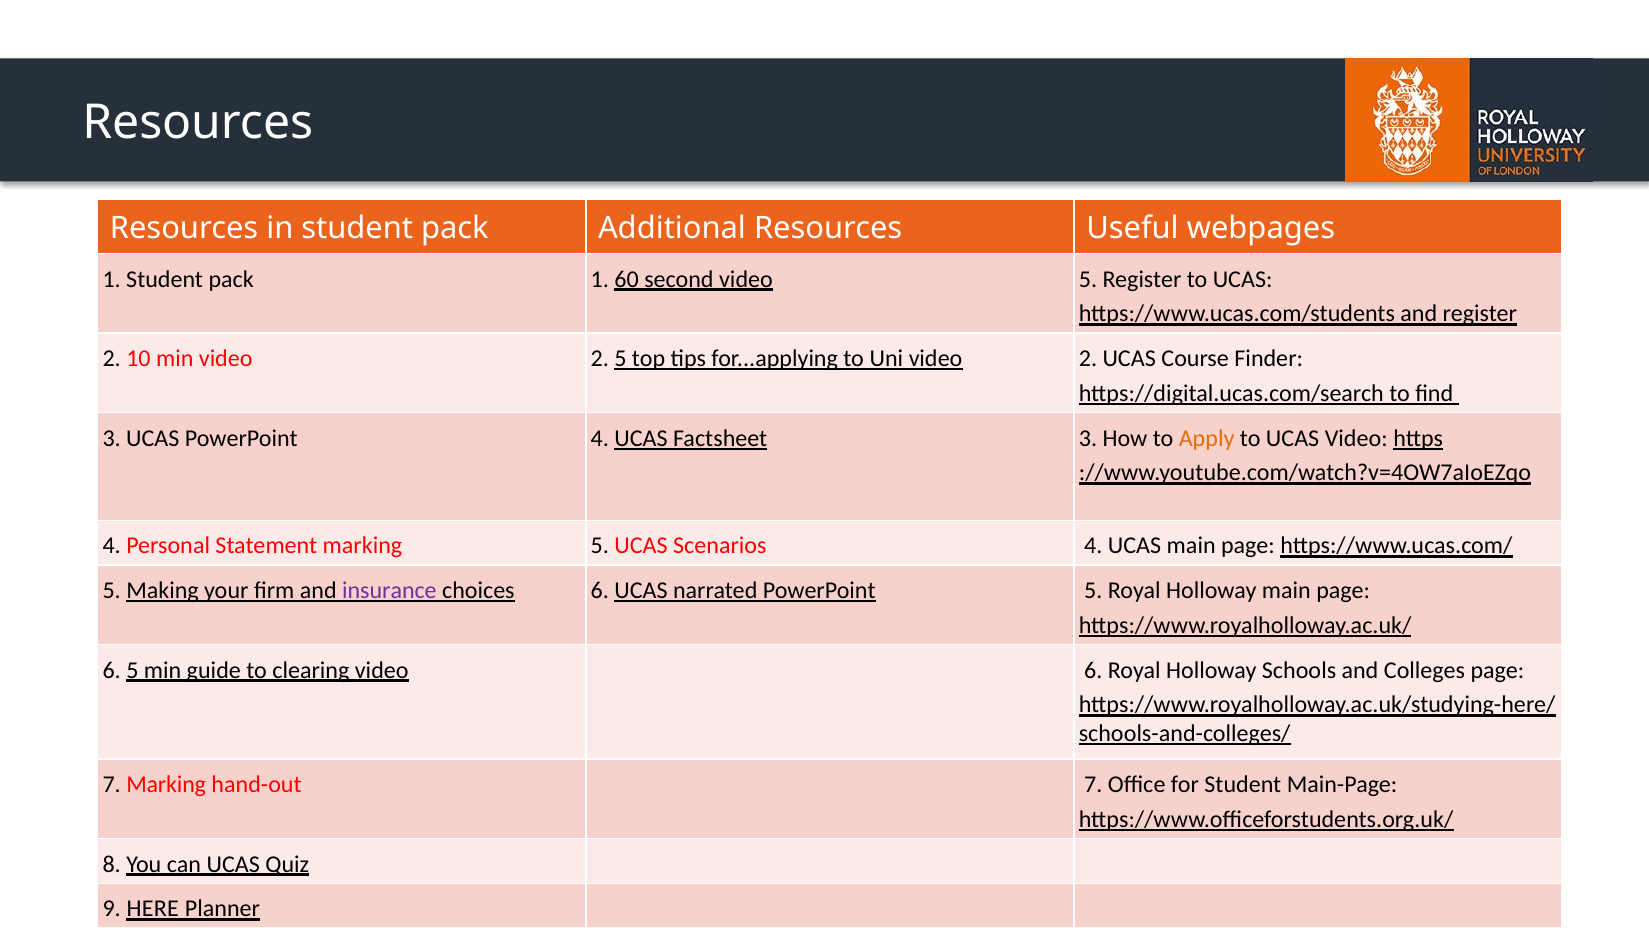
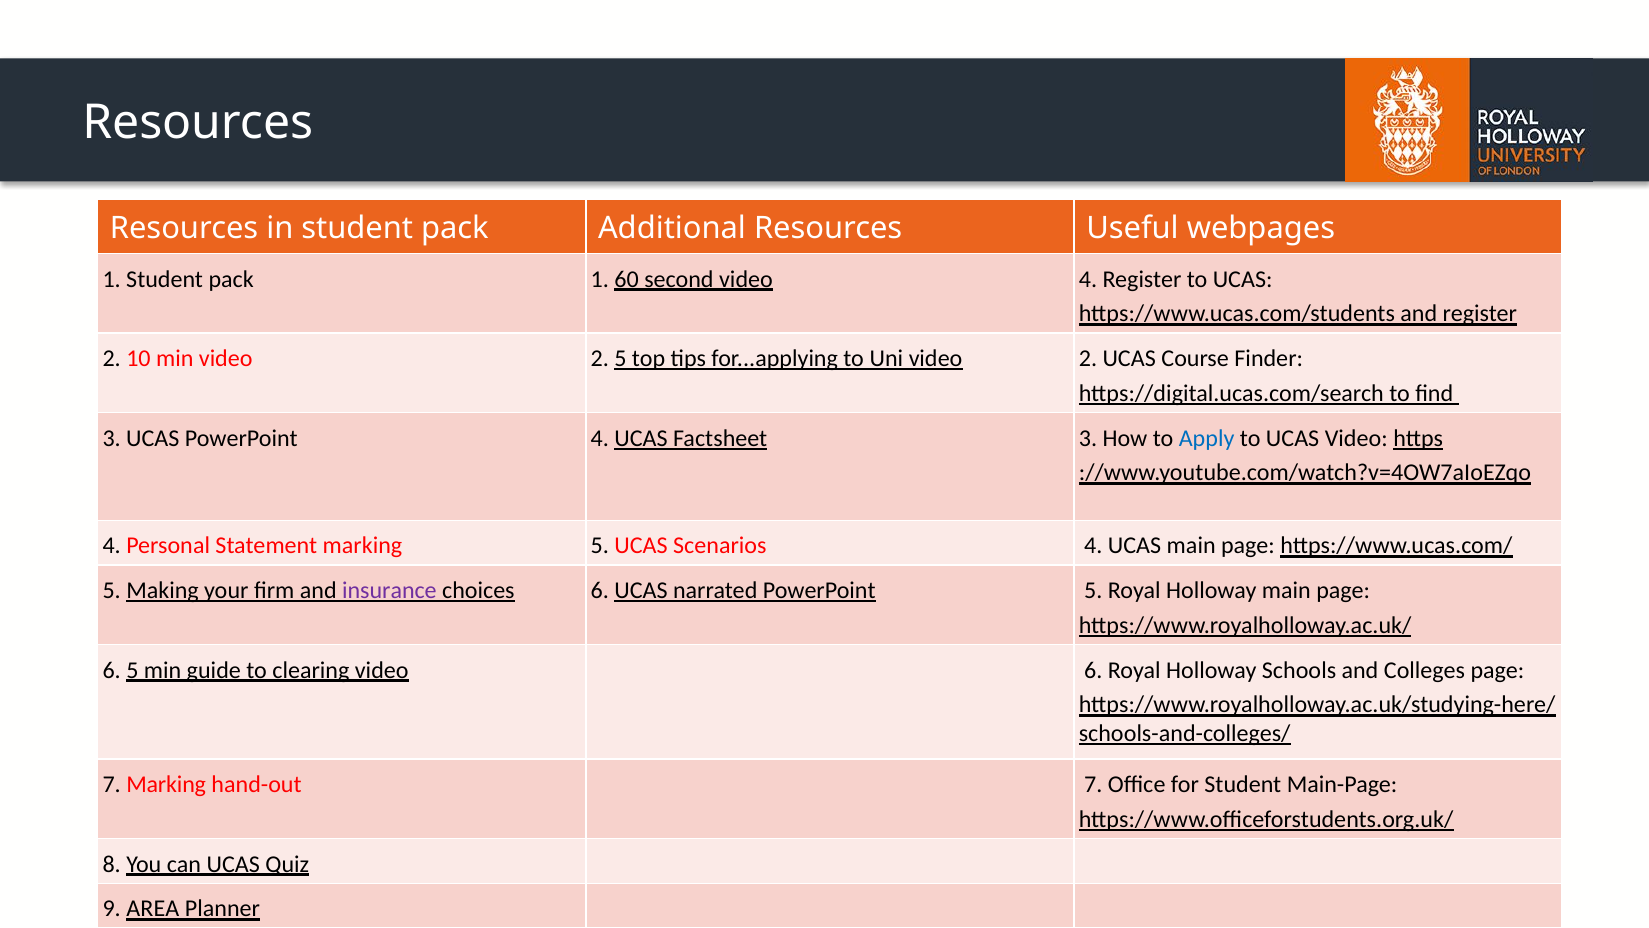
video 5: 5 -> 4
Apply colour: orange -> blue
HERE: HERE -> AREA
